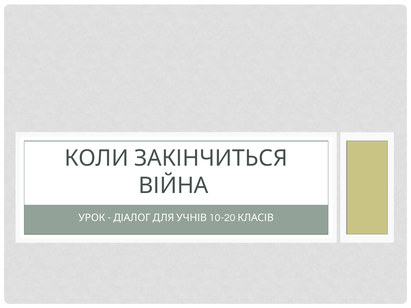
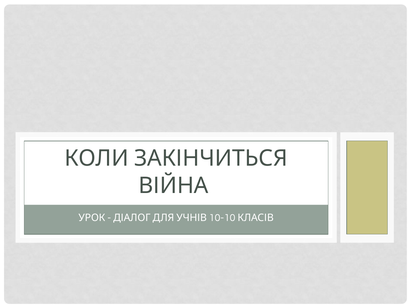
10-20: 10-20 -> 10-10
